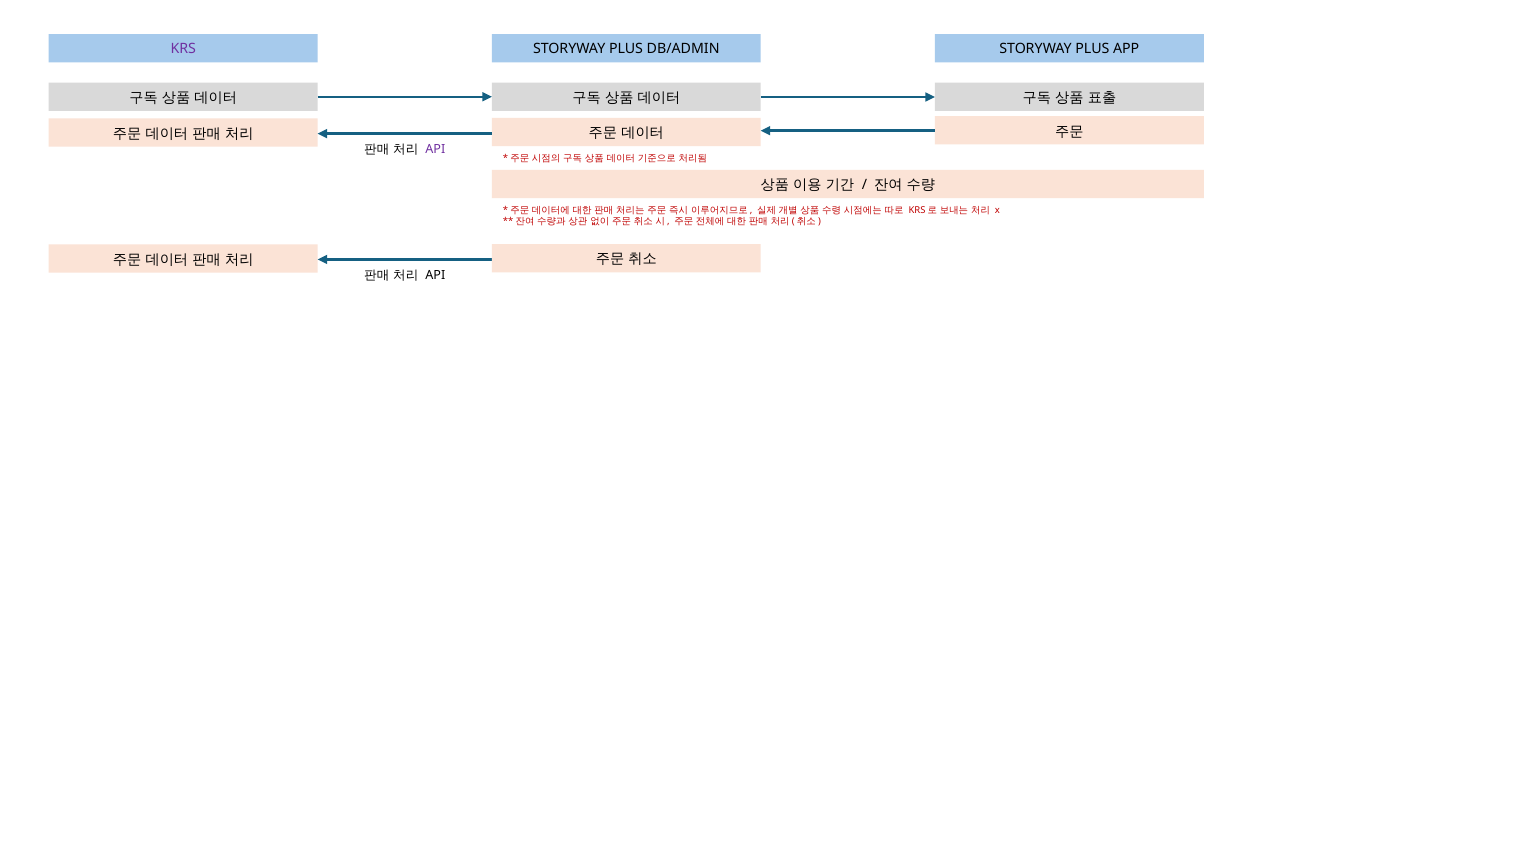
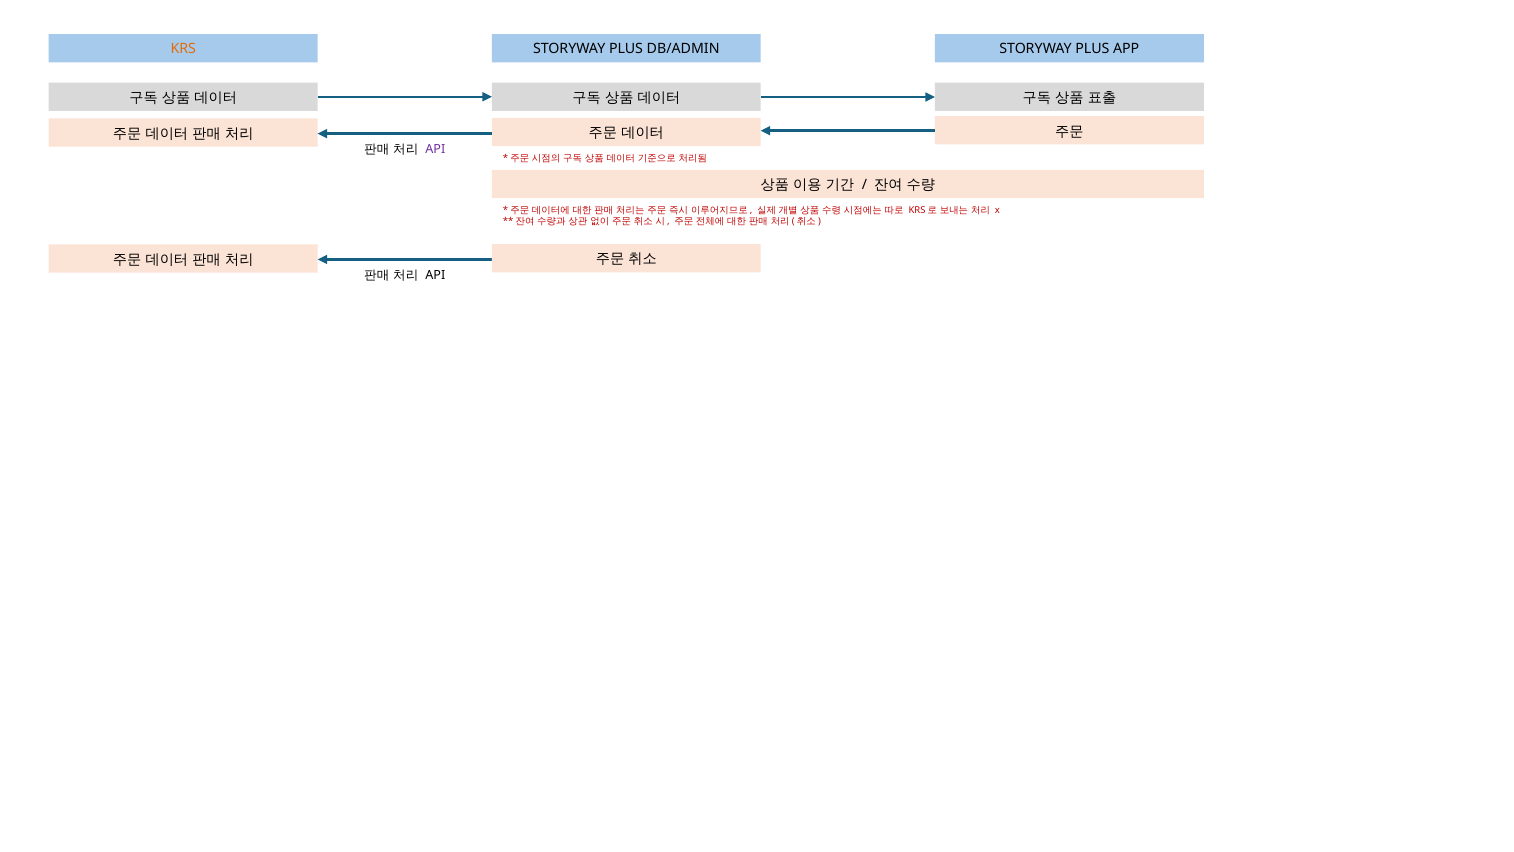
KRS colour: purple -> orange
